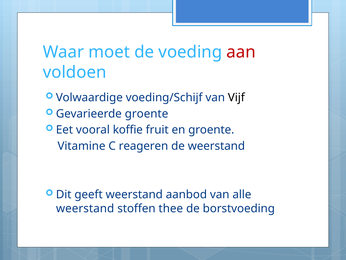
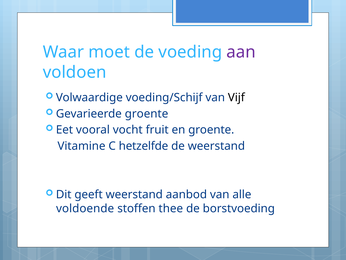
aan colour: red -> purple
koffie: koffie -> vocht
reageren: reageren -> hetzelfde
weerstand at (85, 208): weerstand -> voldoende
